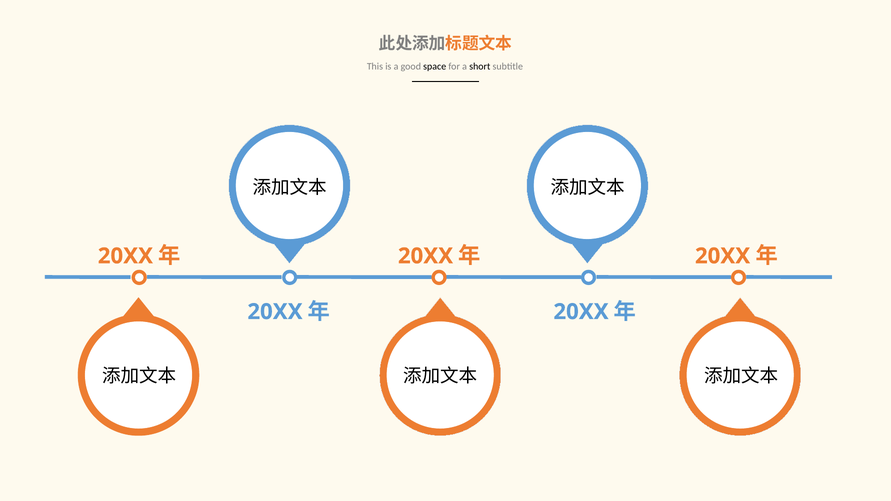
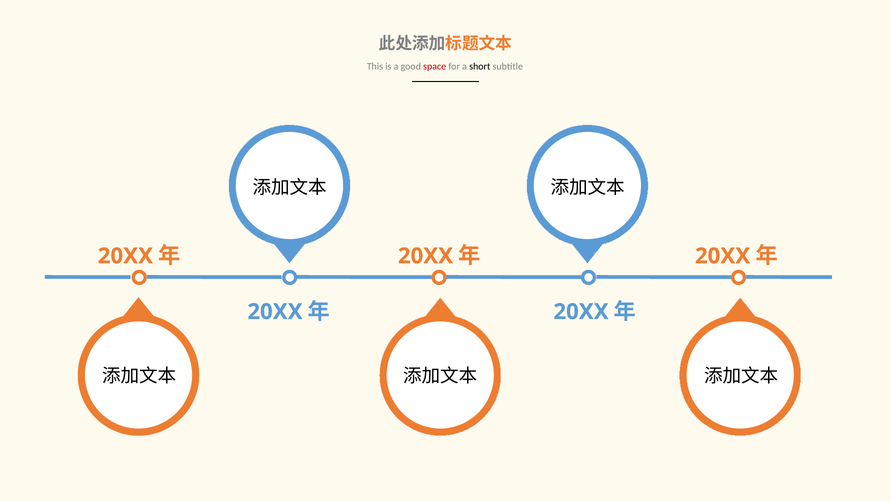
space colour: black -> red
